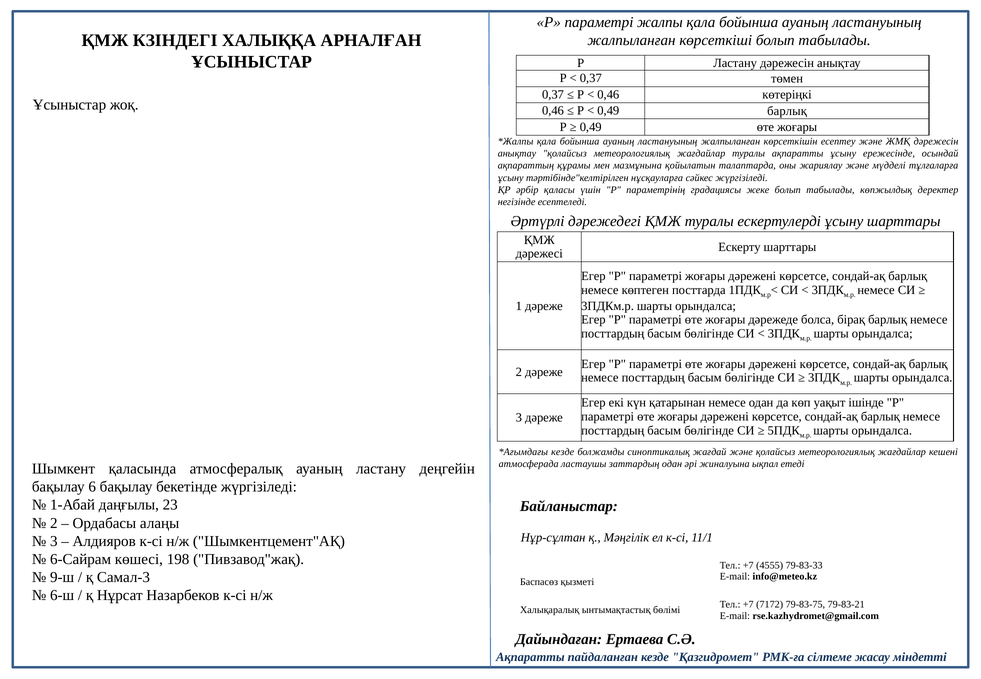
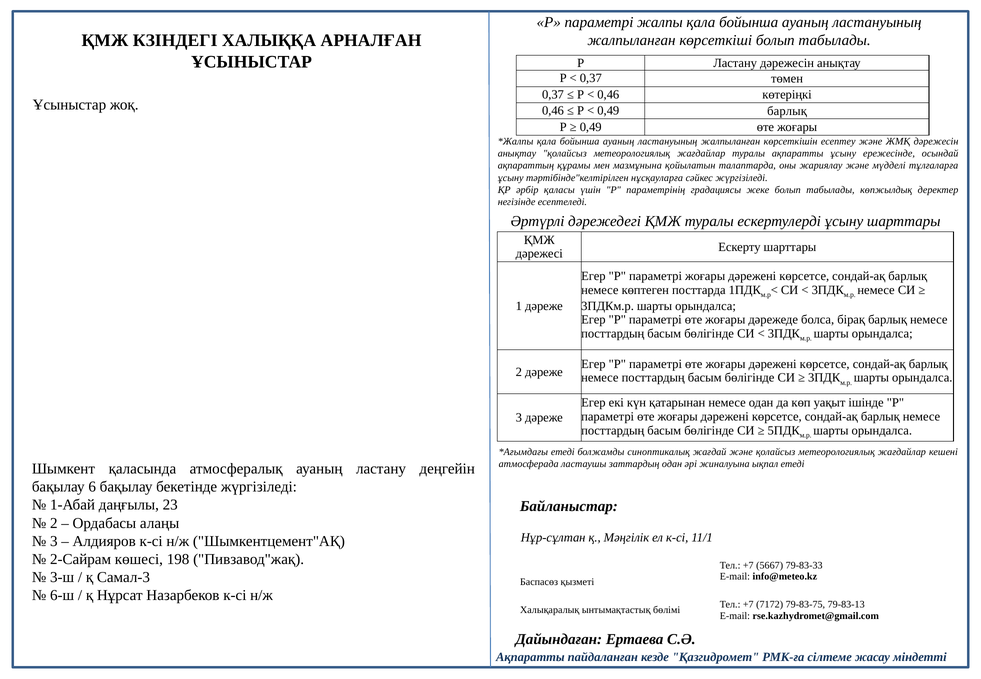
кезде at (563, 452): кезде -> етеді
6-Сайрам: 6-Сайрам -> 2-Сайрам
4555: 4555 -> 5667
9-ш: 9-ш -> 3-ш
79-83-21: 79-83-21 -> 79-83-13
